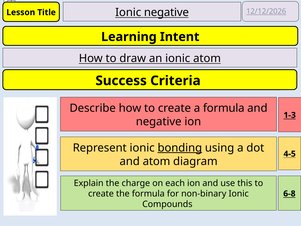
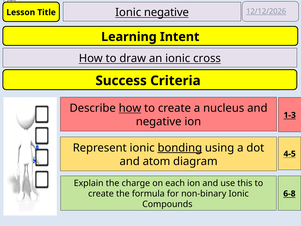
ionic atom: atom -> cross
how at (130, 108) underline: none -> present
a formula: formula -> nucleus
